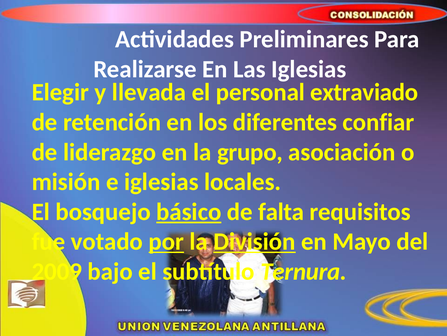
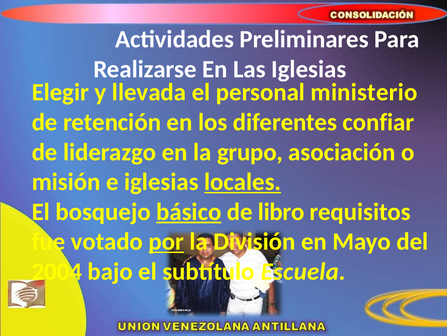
extraviado: extraviado -> ministerio
locales underline: none -> present
falta: falta -> libro
División underline: present -> none
2009: 2009 -> 2004
Ternura: Ternura -> Escuela
